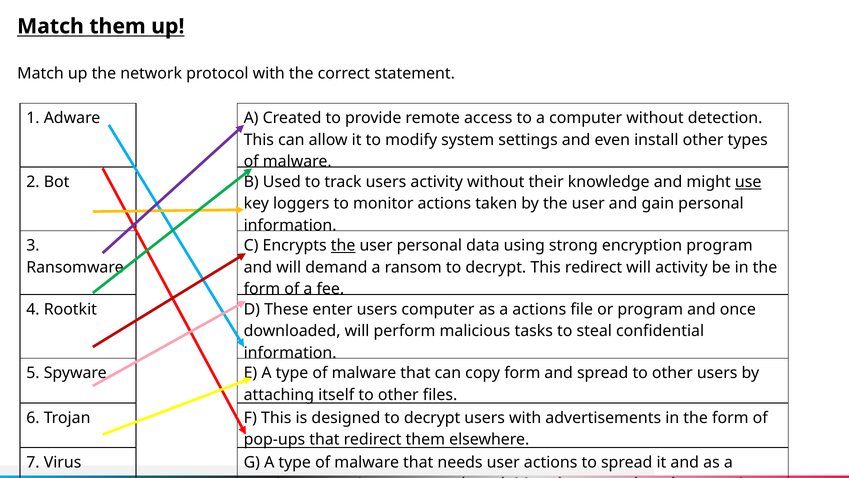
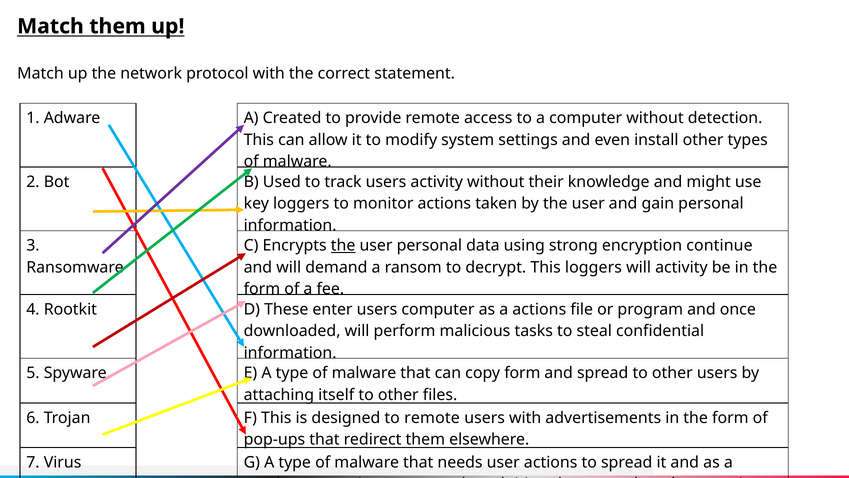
use underline: present -> none
encryption program: program -> continue
This redirect: redirect -> loggers
designed to decrypt: decrypt -> remote
